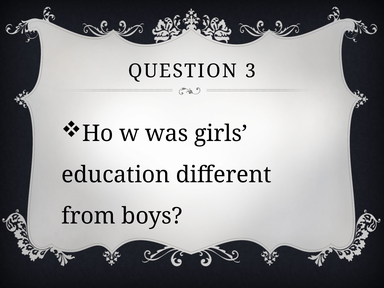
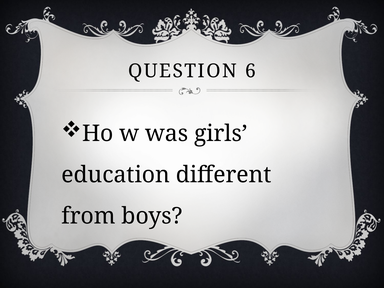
3: 3 -> 6
